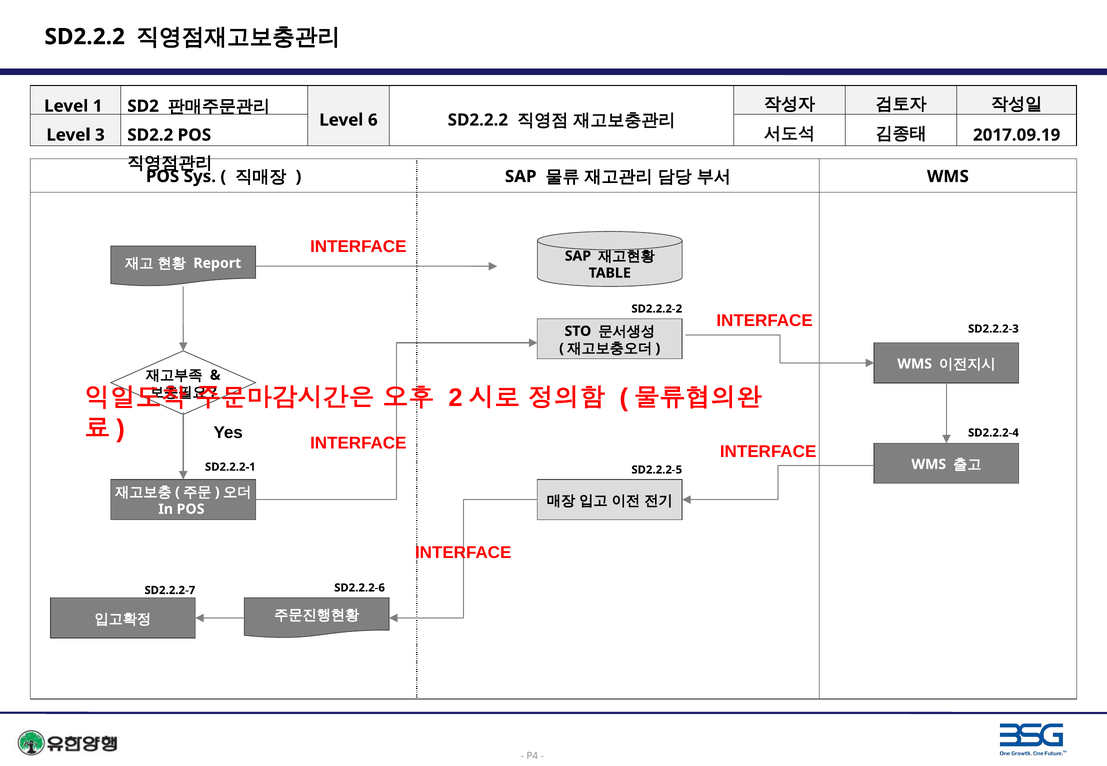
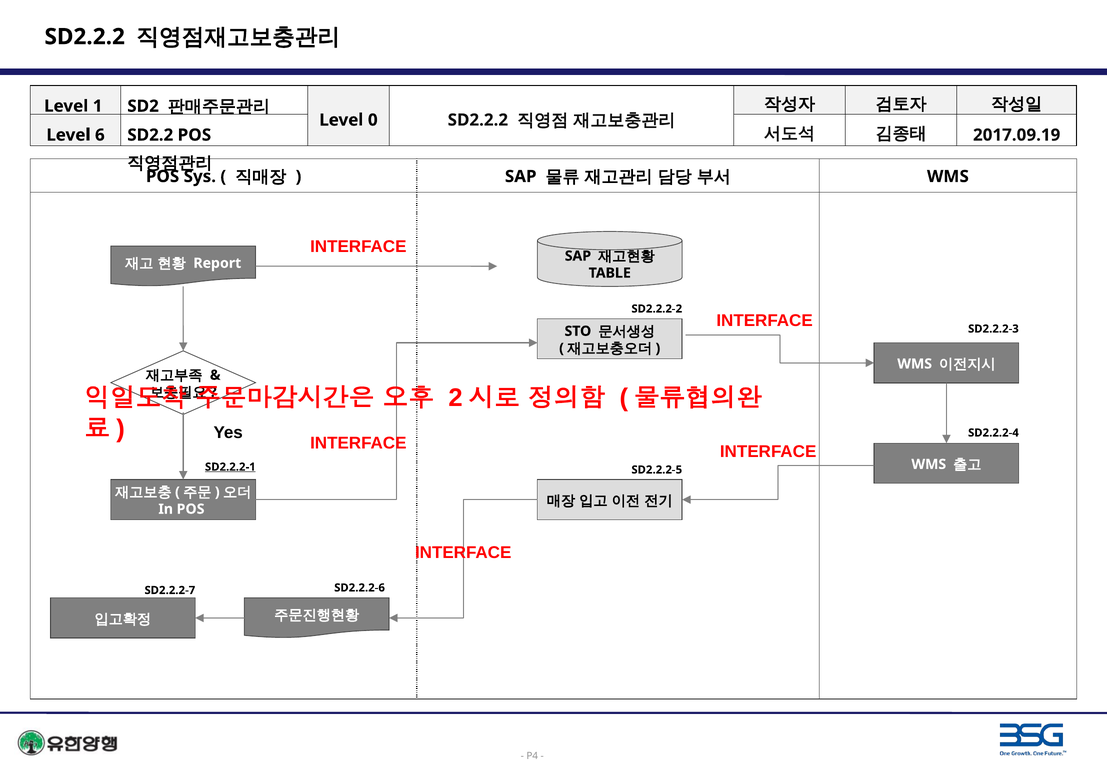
6: 6 -> 0
3: 3 -> 6
SD2.2.2-1 underline: none -> present
